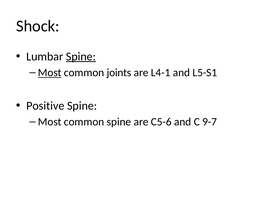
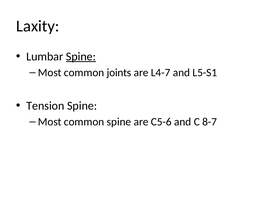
Shock: Shock -> Laxity
Most at (50, 73) underline: present -> none
L4-1: L4-1 -> L4-7
Positive: Positive -> Tension
9-7: 9-7 -> 8-7
